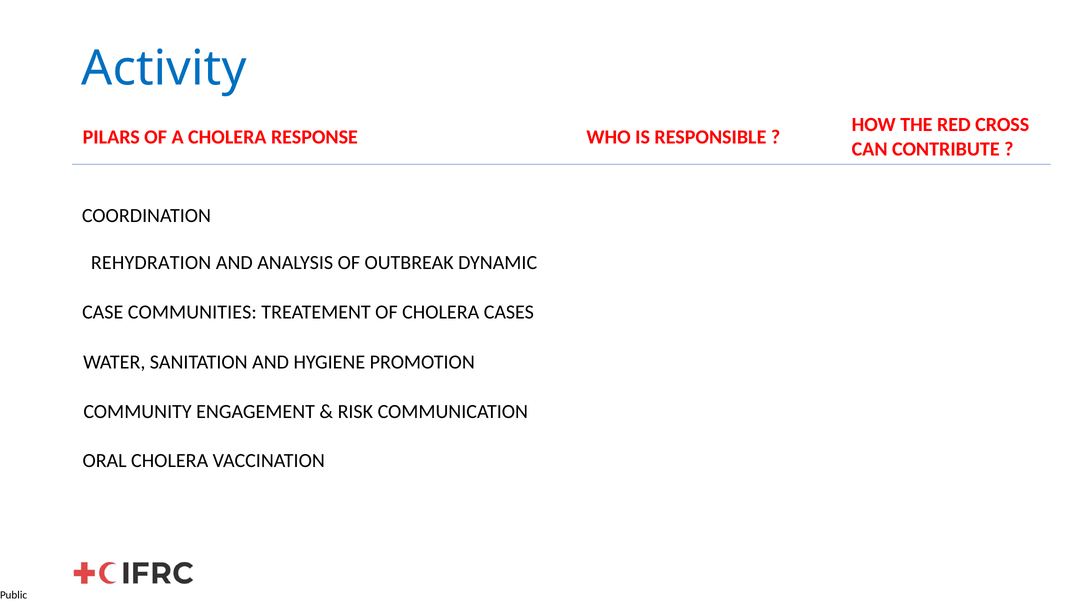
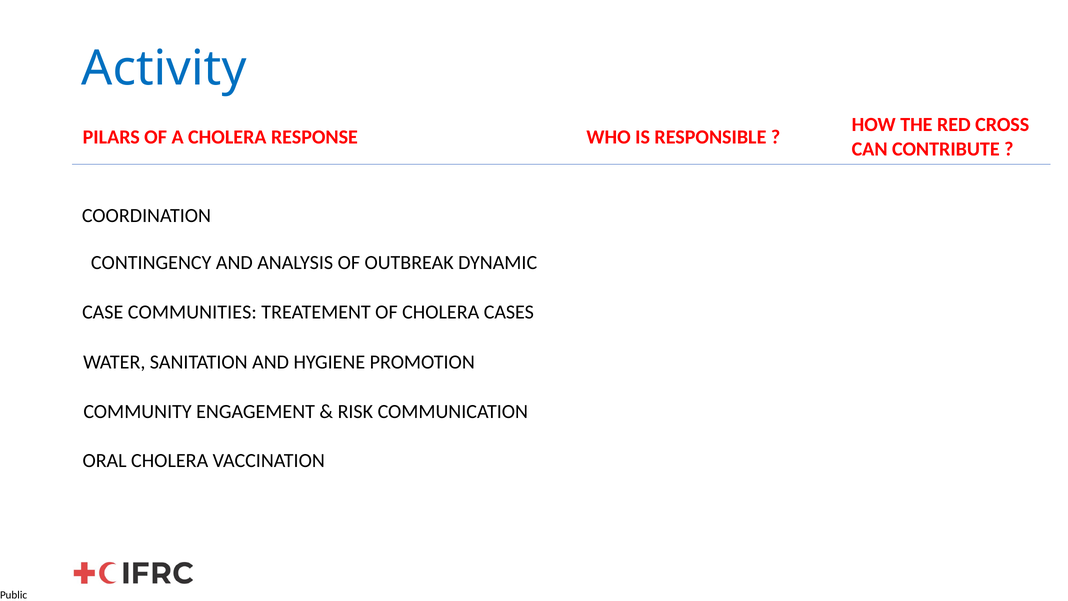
REHYDRATION: REHYDRATION -> CONTINGENCY
